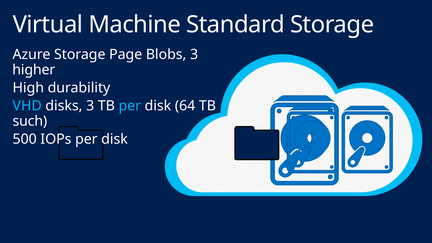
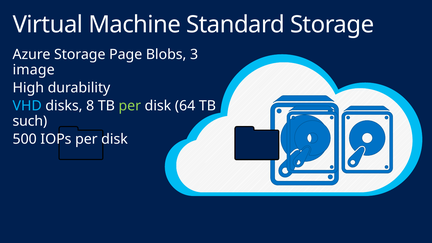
higher: higher -> image
disks 3: 3 -> 8
per at (130, 106) colour: light blue -> light green
